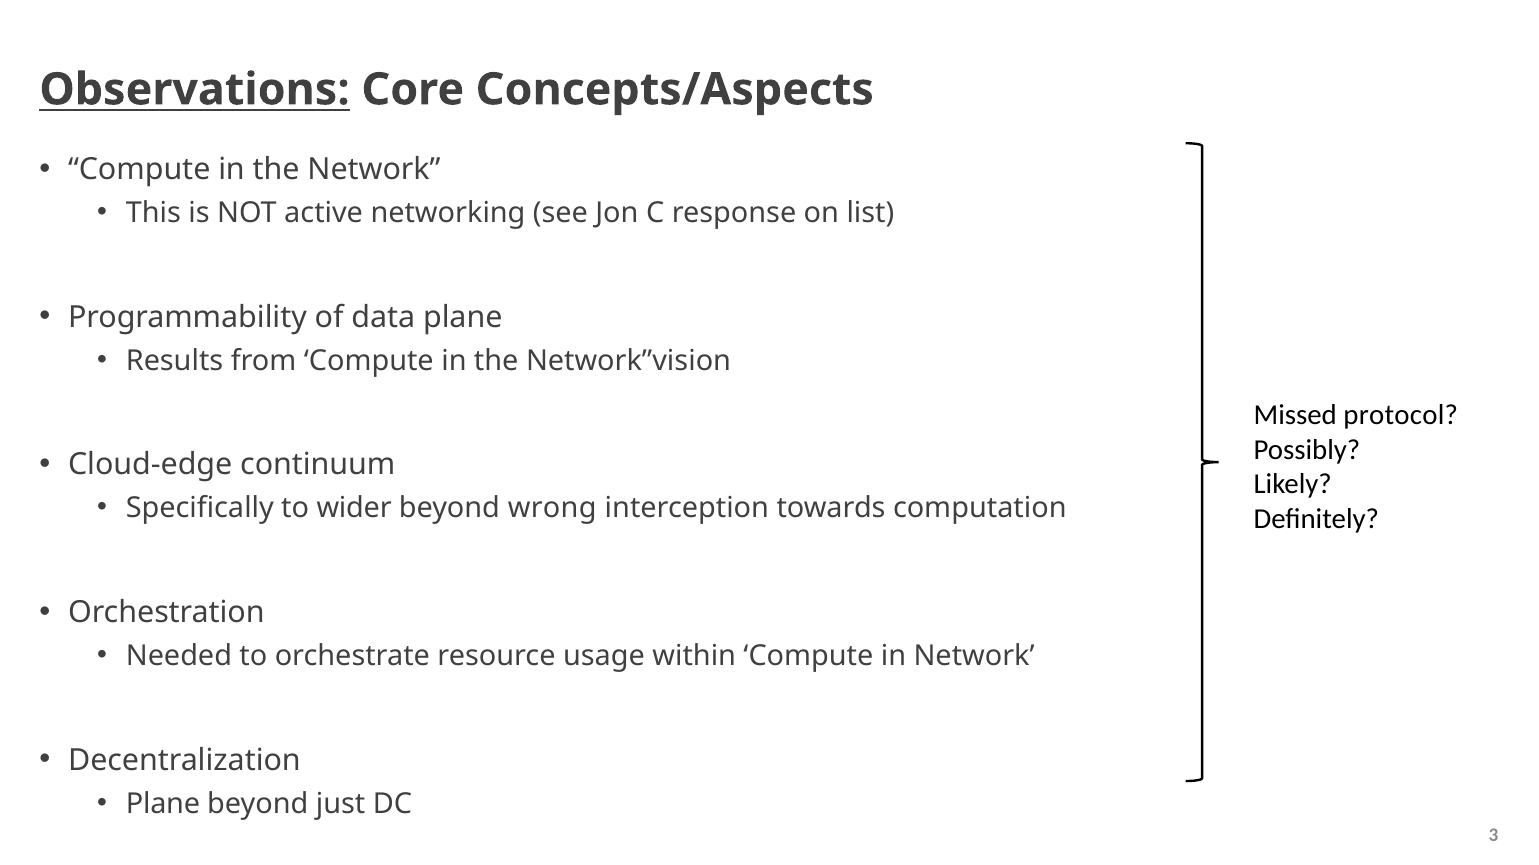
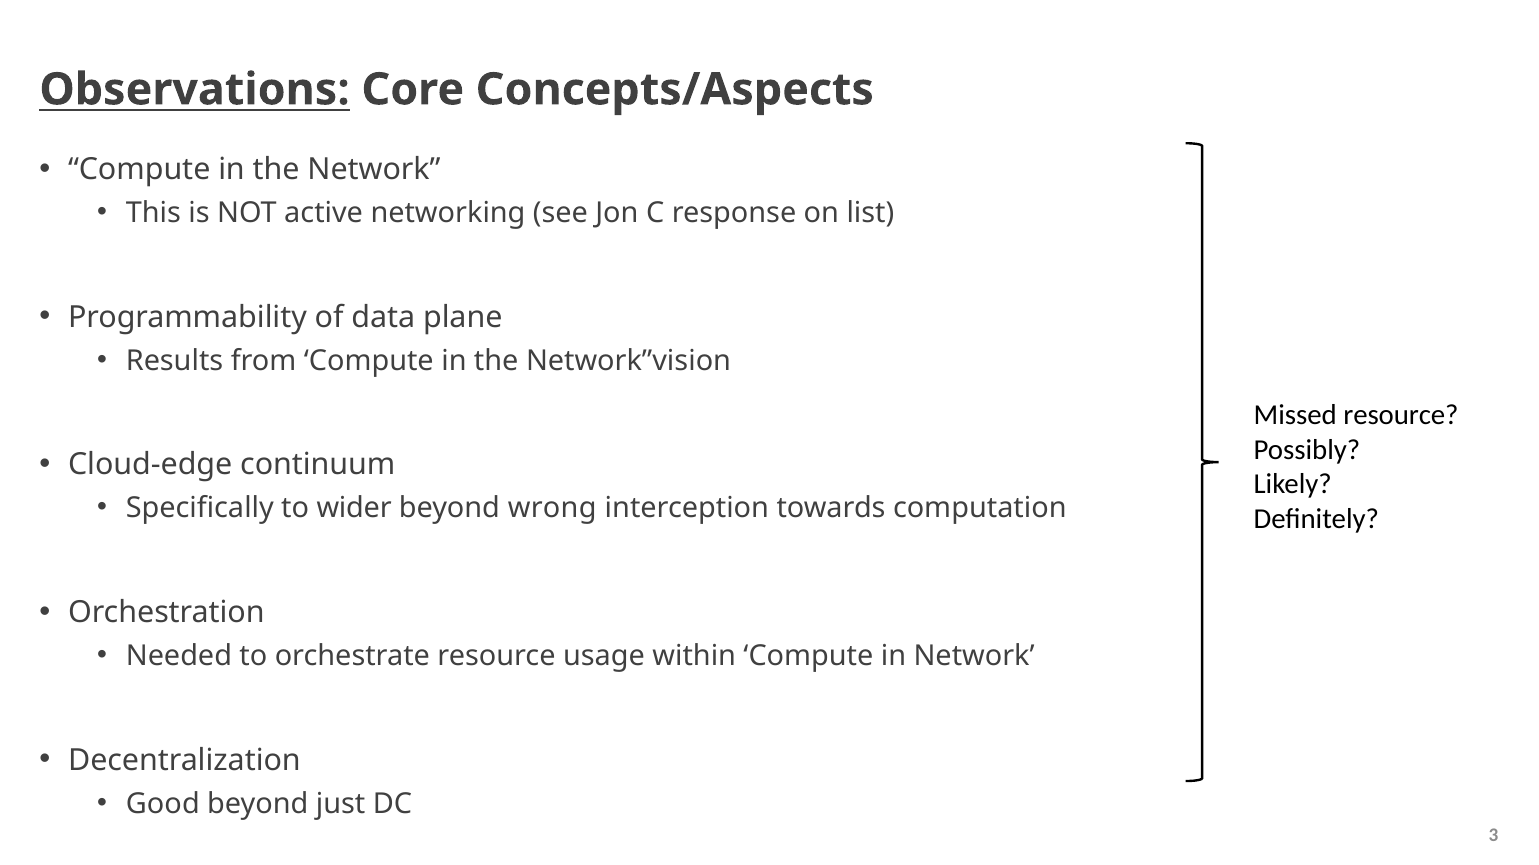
Missed protocol: protocol -> resource
Plane at (163, 804): Plane -> Good
